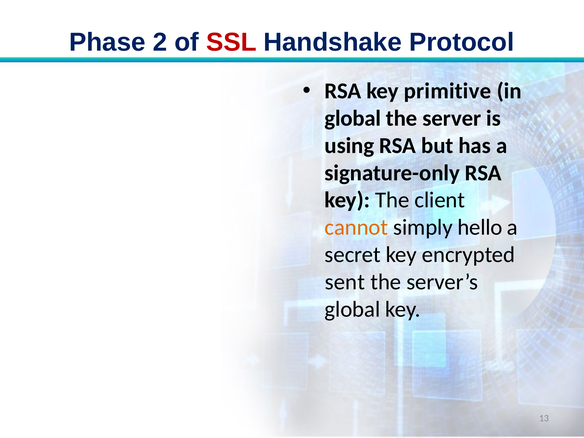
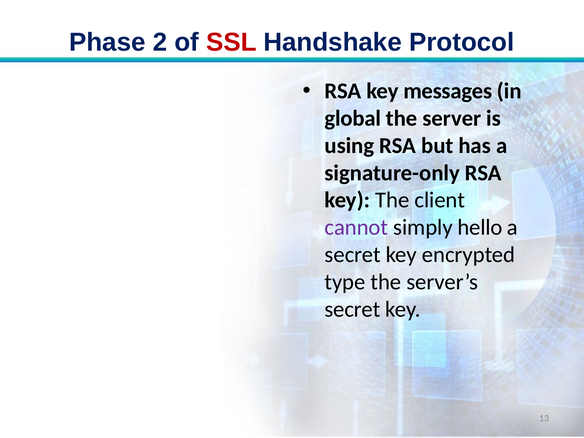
primitive: primitive -> messages
cannot colour: orange -> purple
sent: sent -> type
global at (352, 309): global -> secret
